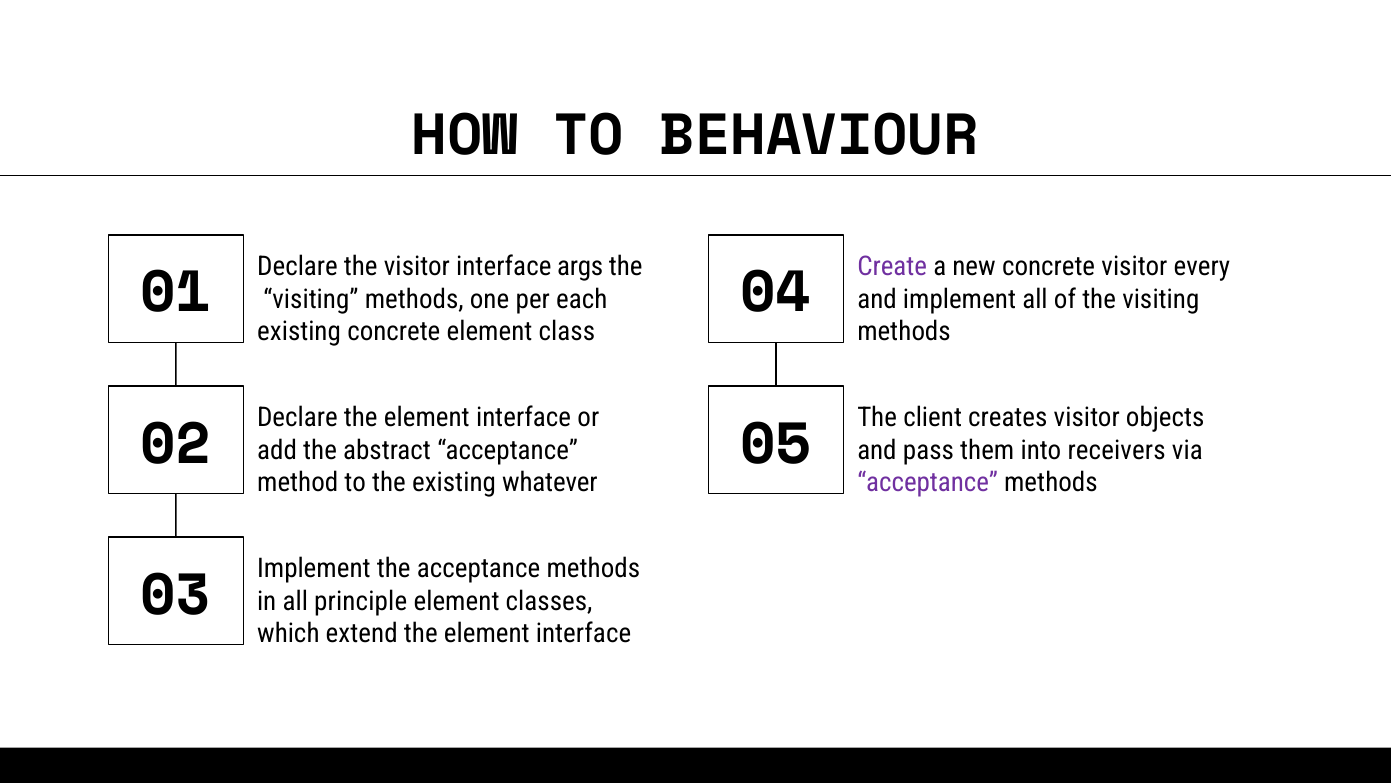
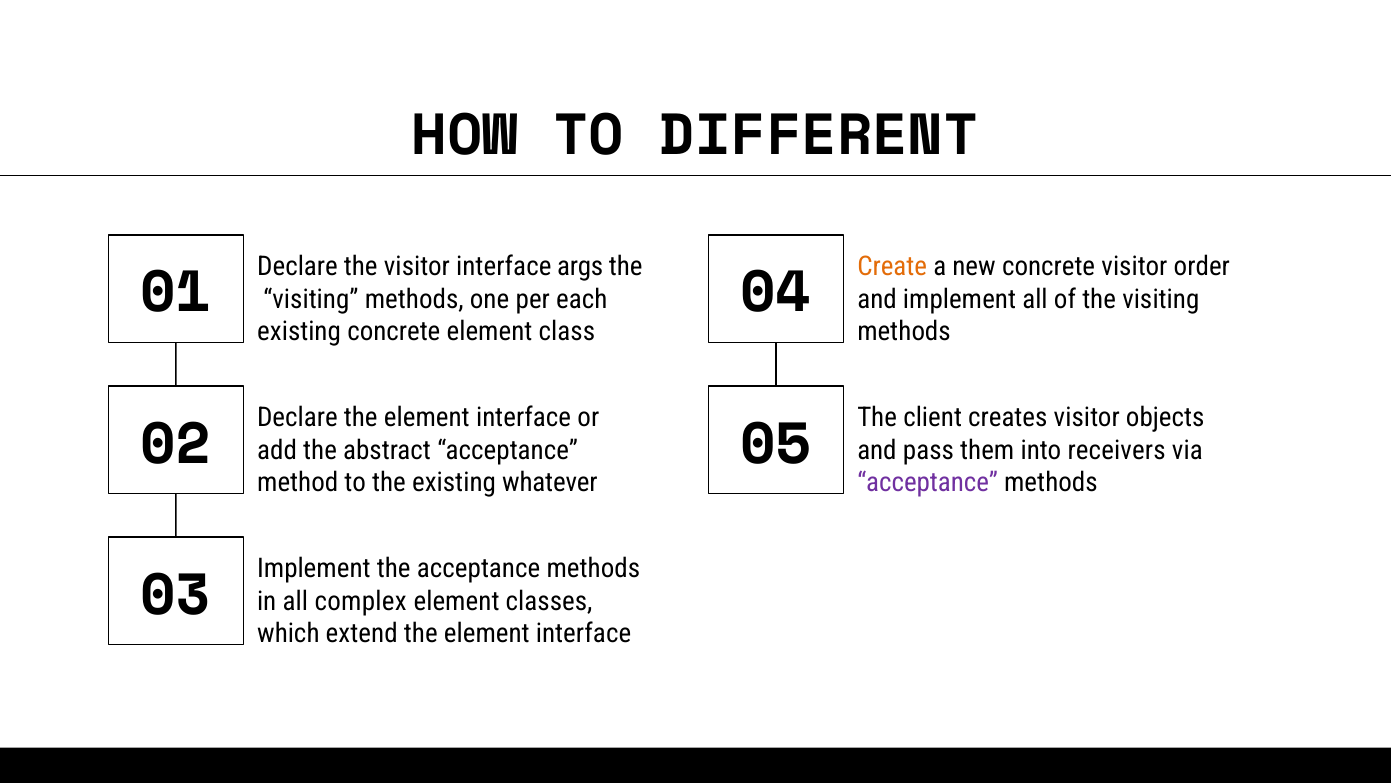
BEHAVIOUR: BEHAVIOUR -> DIFFERENT
Create colour: purple -> orange
every: every -> order
principle: principle -> complex
